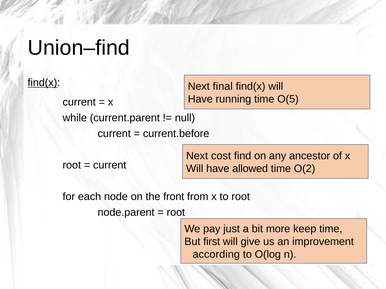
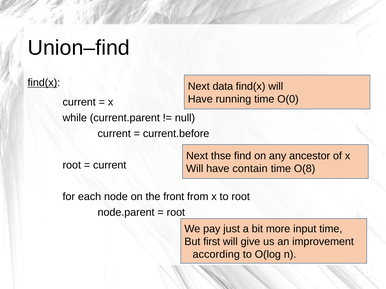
final: final -> data
O(5: O(5 -> O(0
cost: cost -> thse
allowed: allowed -> contain
O(2: O(2 -> O(8
keep: keep -> input
